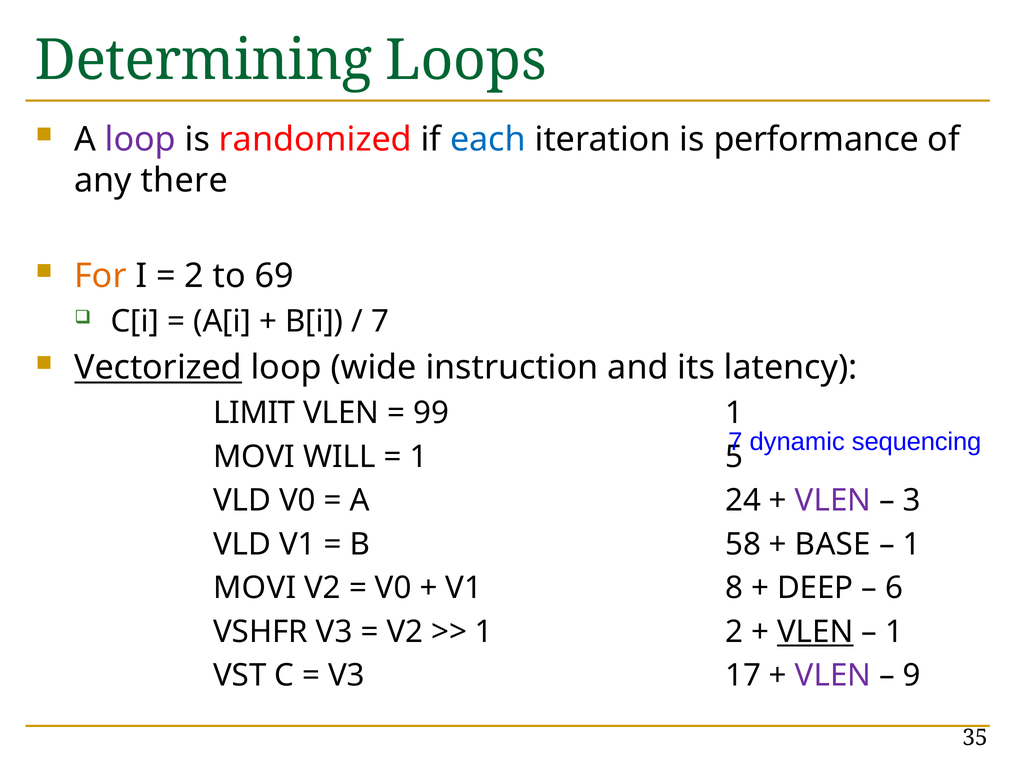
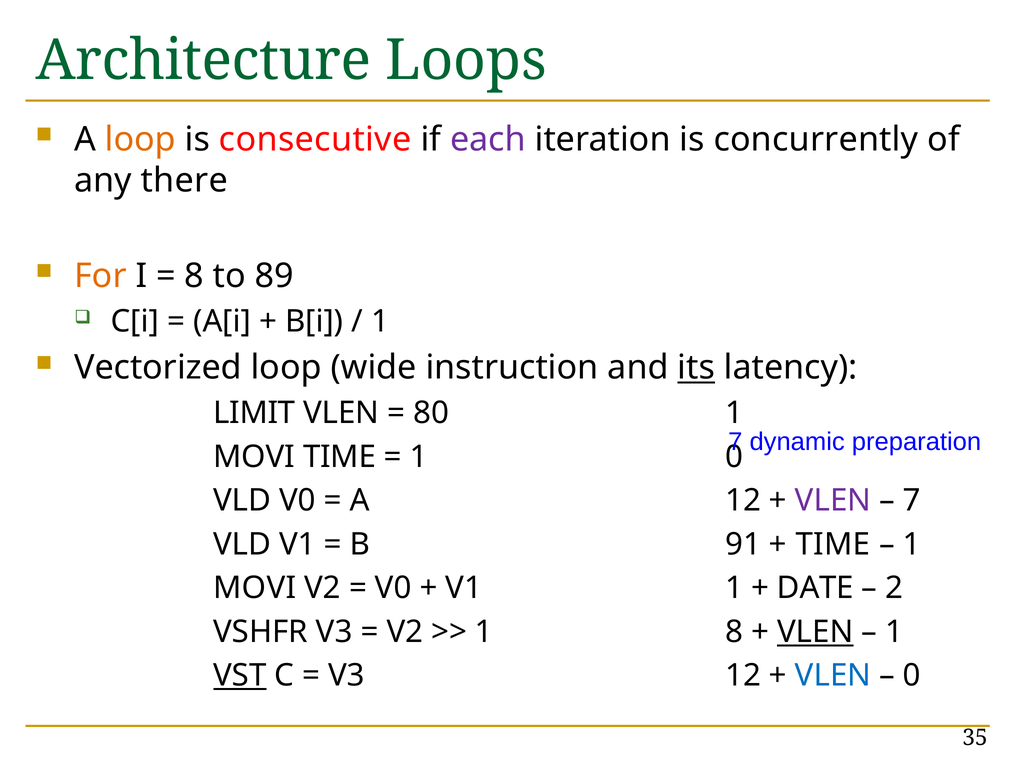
Determining: Determining -> Architecture
loop at (140, 140) colour: purple -> orange
randomized: randomized -> consecutive
each colour: blue -> purple
performance: performance -> concurrently
2 at (194, 276): 2 -> 8
69: 69 -> 89
7 at (380, 321): 7 -> 1
Vectorized underline: present -> none
its underline: none -> present
99: 99 -> 80
sequencing: sequencing -> preparation
MOVI WILL: WILL -> TIME
1 5: 5 -> 0
A 24: 24 -> 12
3 at (912, 501): 3 -> 7
58: 58 -> 91
BASE at (833, 544): BASE -> TIME
V1 8: 8 -> 1
DEEP: DEEP -> DATE
6: 6 -> 2
1 2: 2 -> 8
VST underline: none -> present
V3 17: 17 -> 12
VLEN at (833, 676) colour: purple -> blue
9 at (912, 676): 9 -> 0
